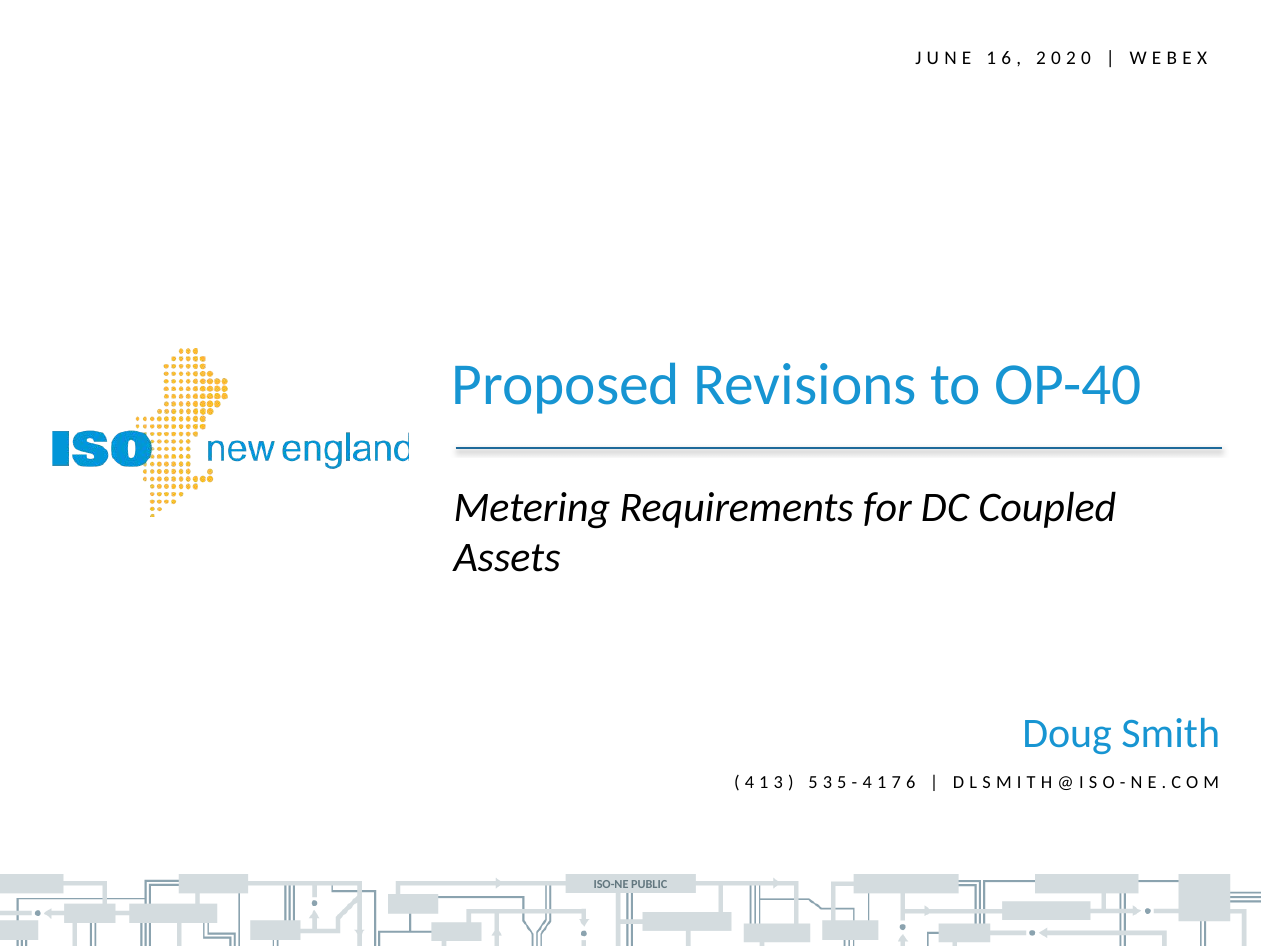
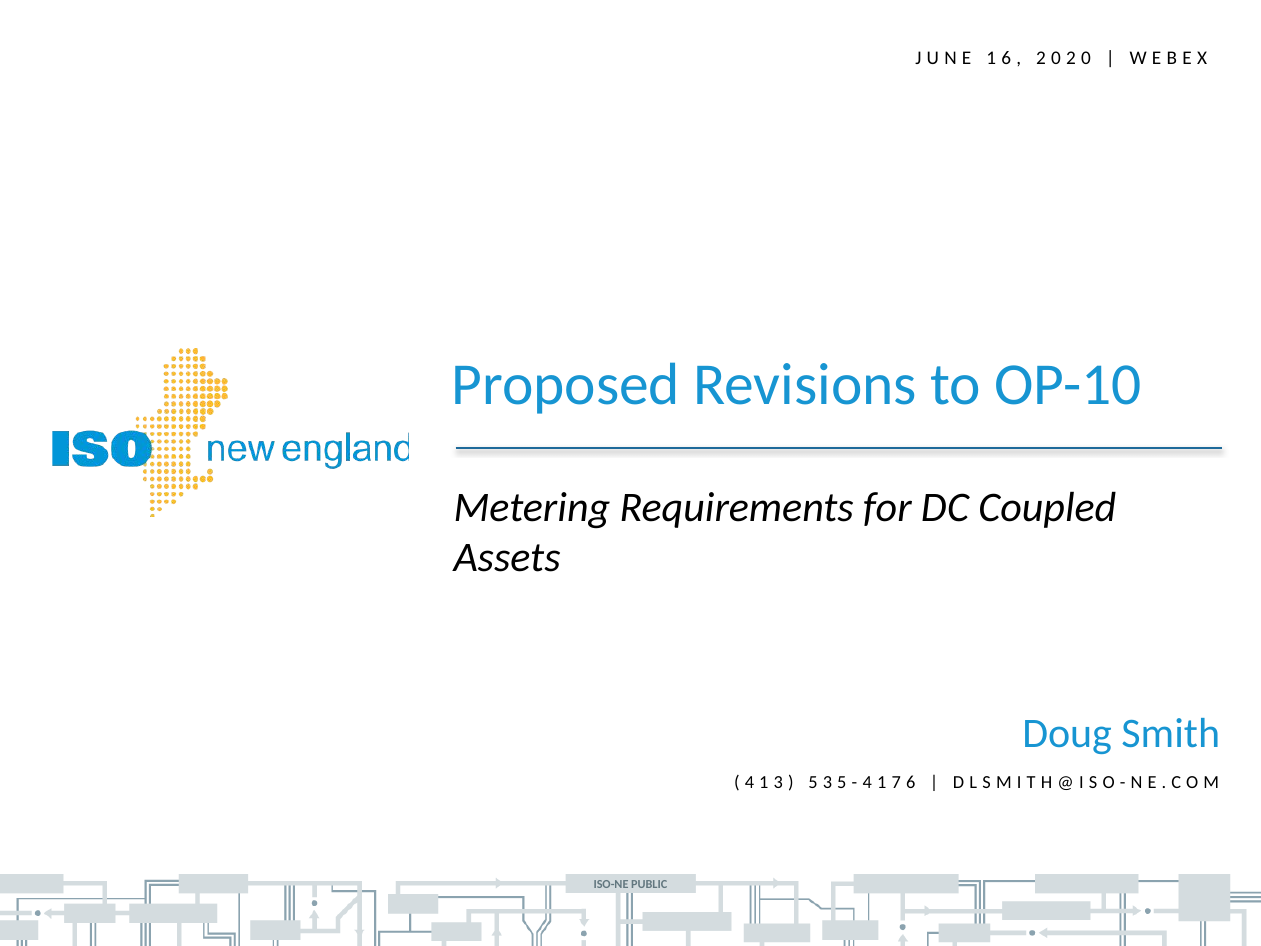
OP-40: OP-40 -> OP-10
